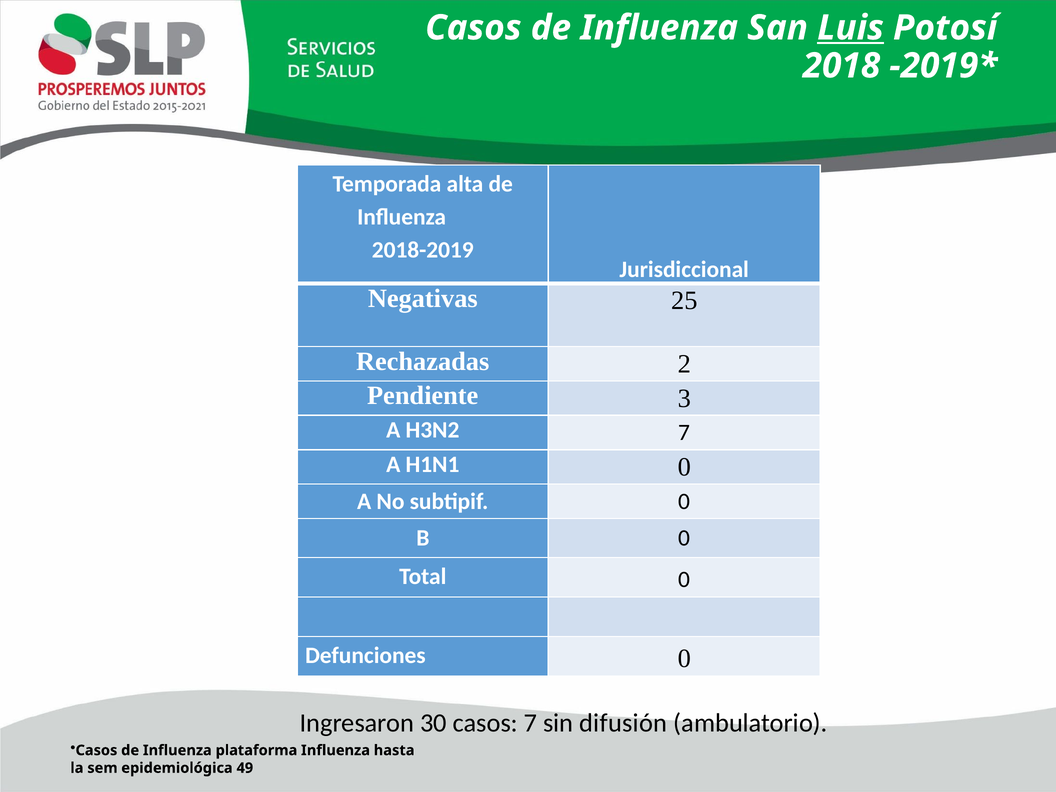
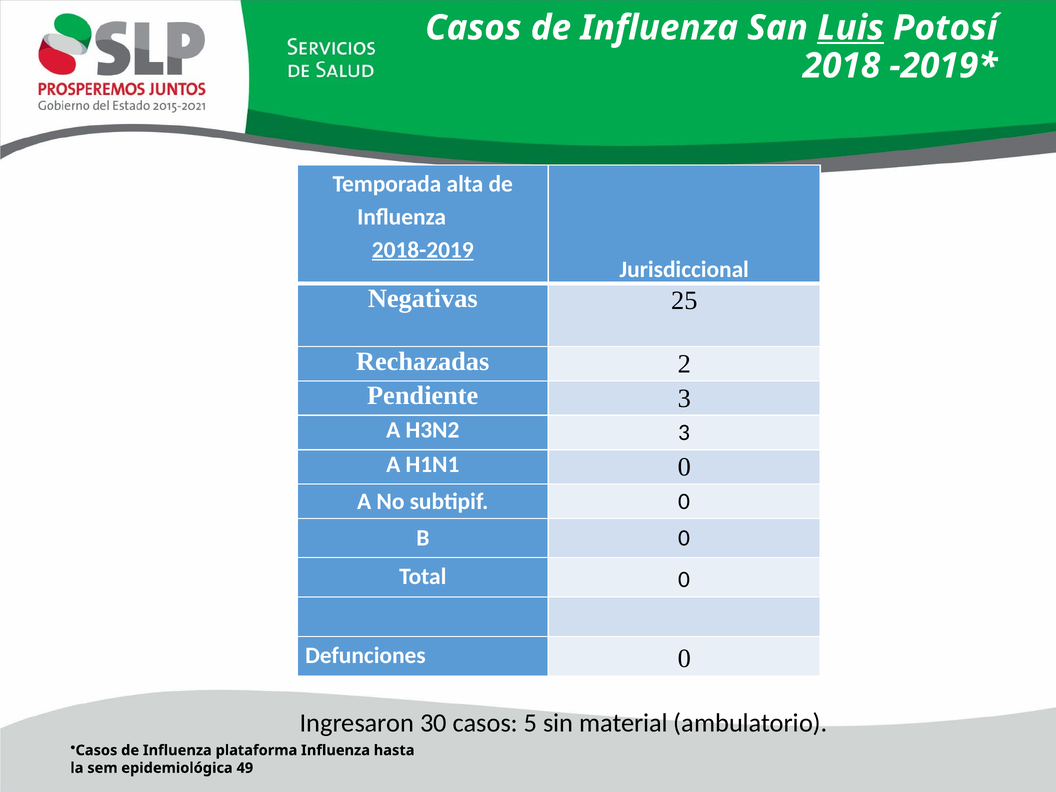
2018-2019 underline: none -> present
H3N2 7: 7 -> 3
casos 7: 7 -> 5
difusión: difusión -> material
